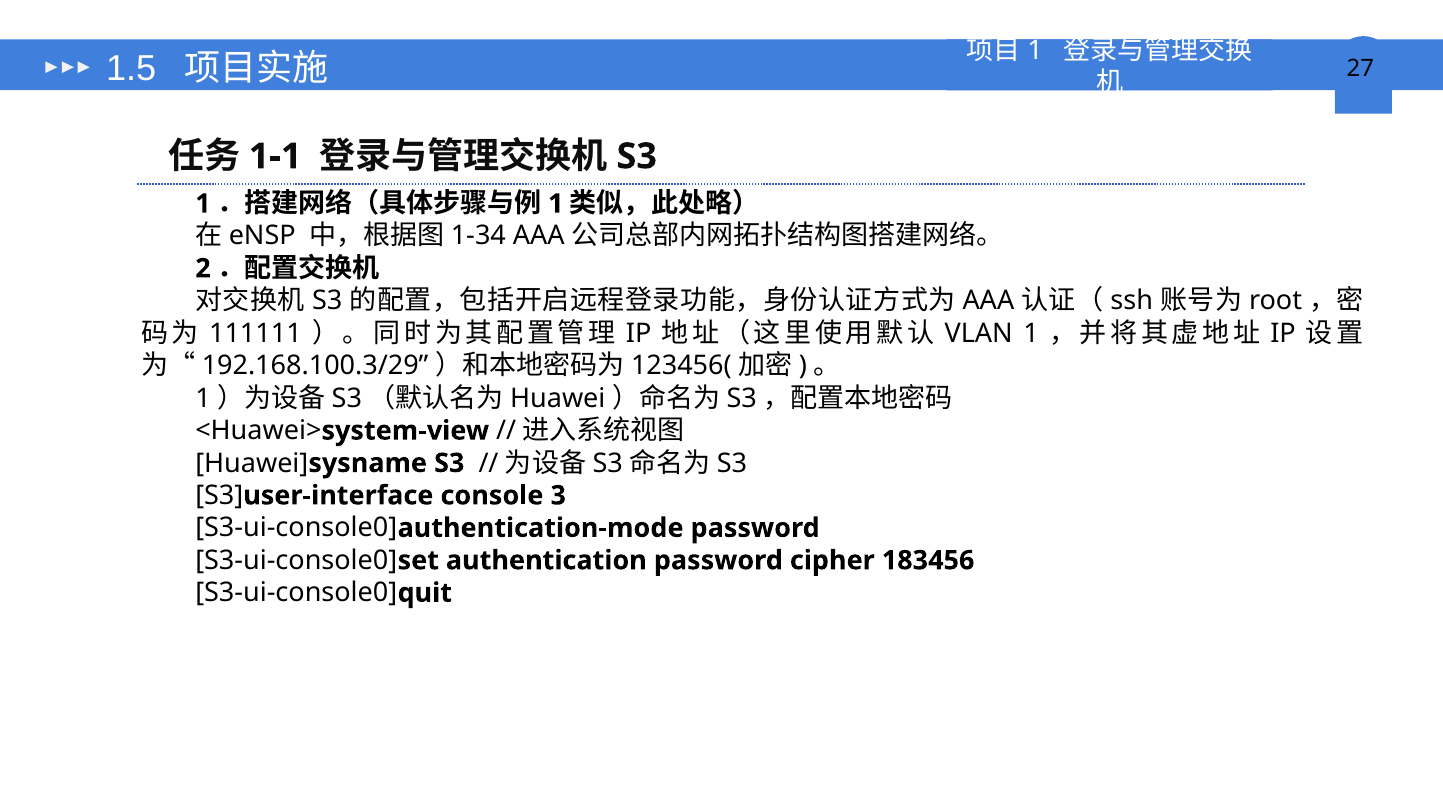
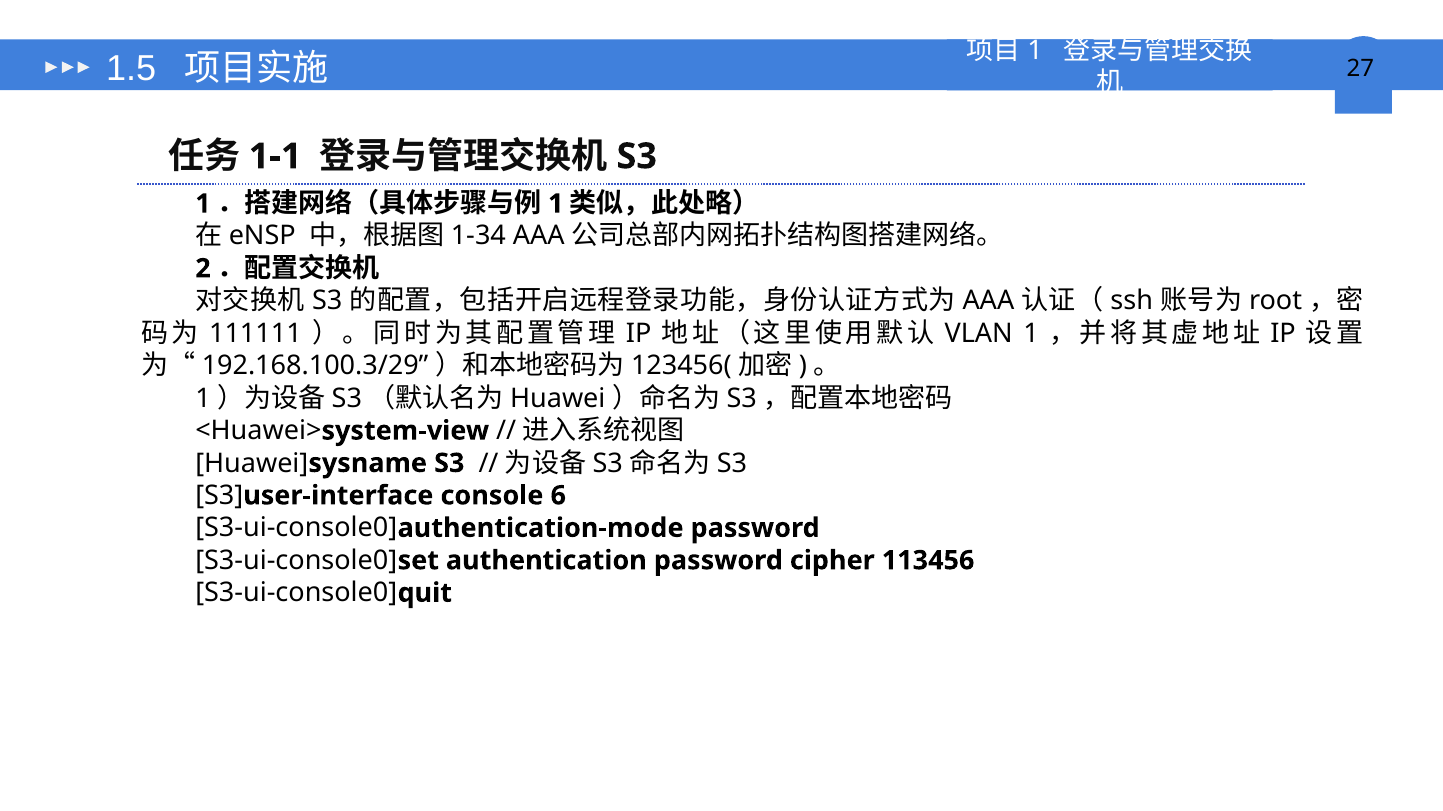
3: 3 -> 6
183456: 183456 -> 113456
